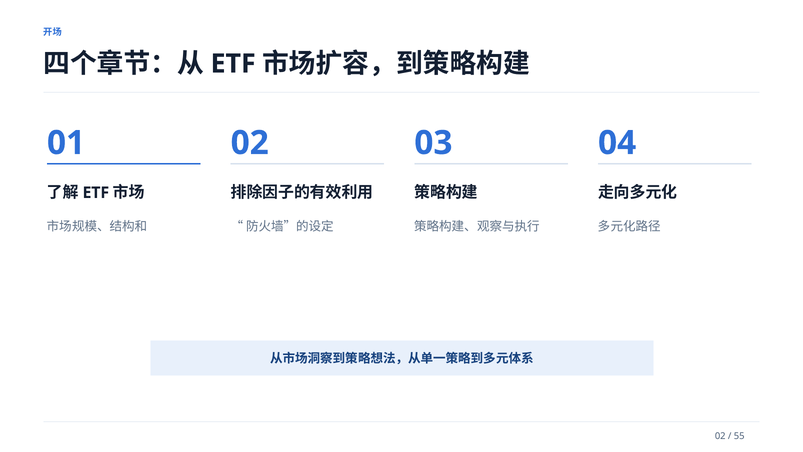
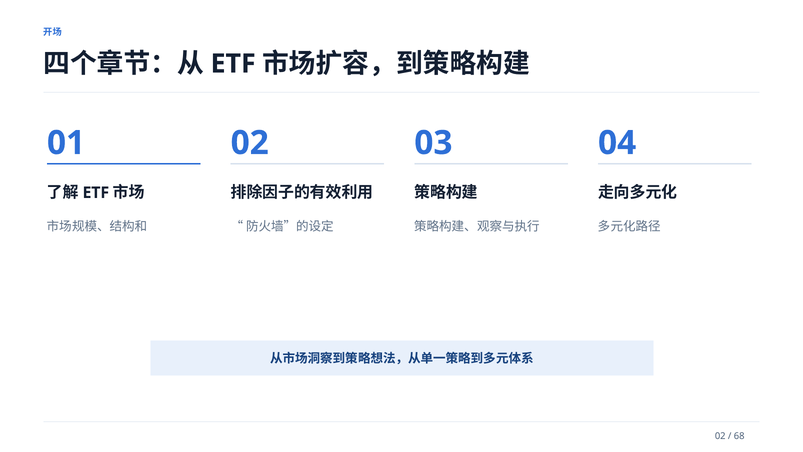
55: 55 -> 68
